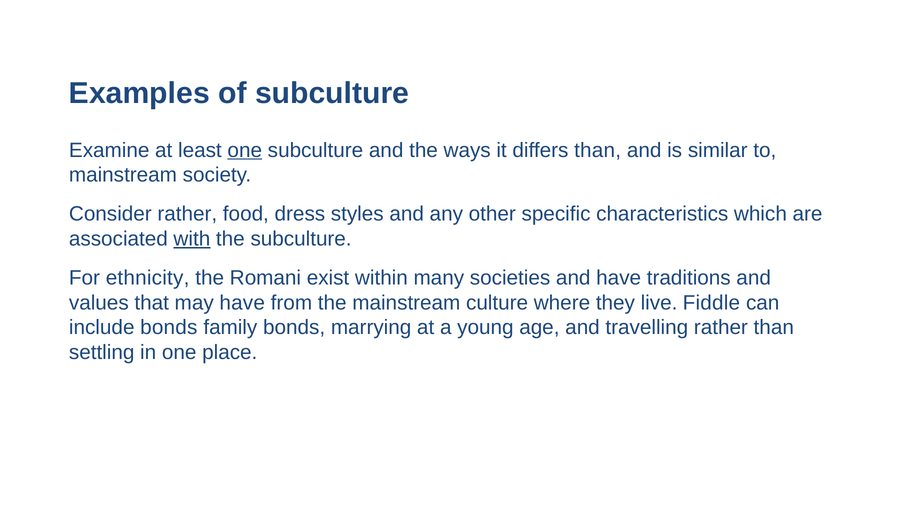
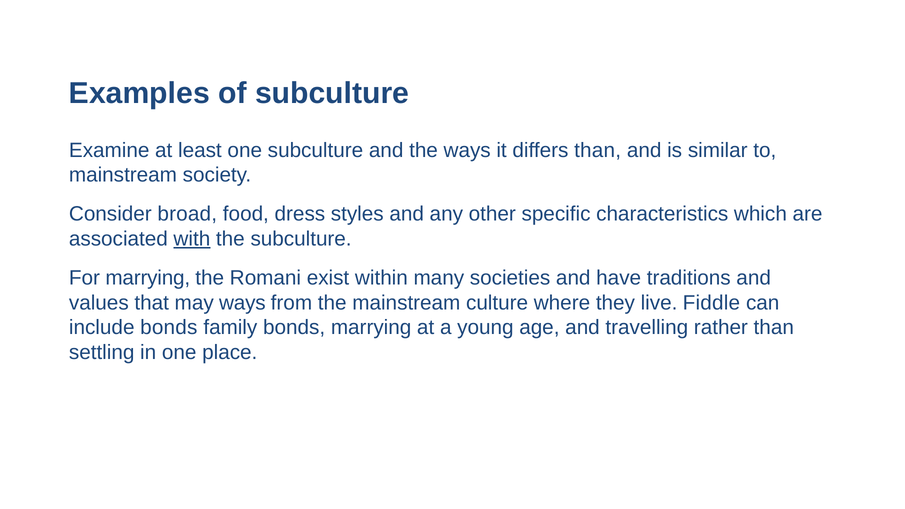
one at (245, 150) underline: present -> none
Consider rather: rather -> broad
For ethnicity: ethnicity -> marrying
may have: have -> ways
